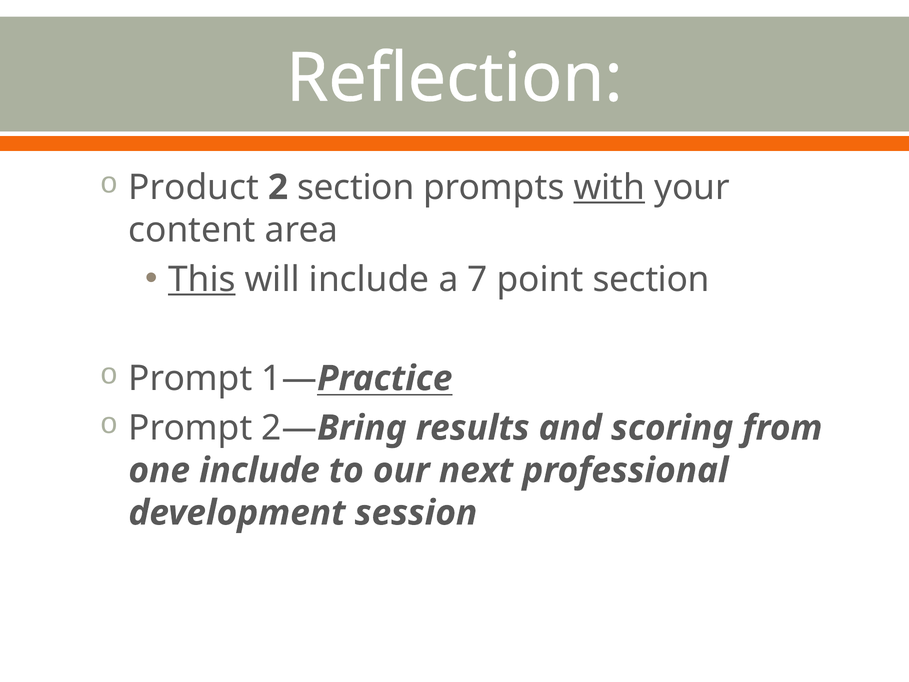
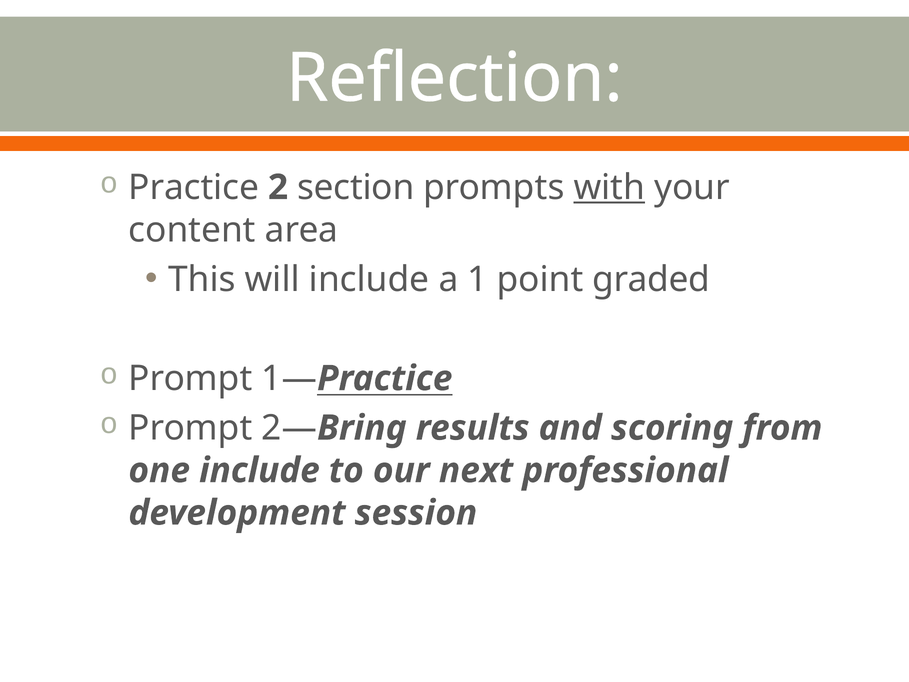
Product at (194, 187): Product -> Practice
This underline: present -> none
7: 7 -> 1
point section: section -> graded
